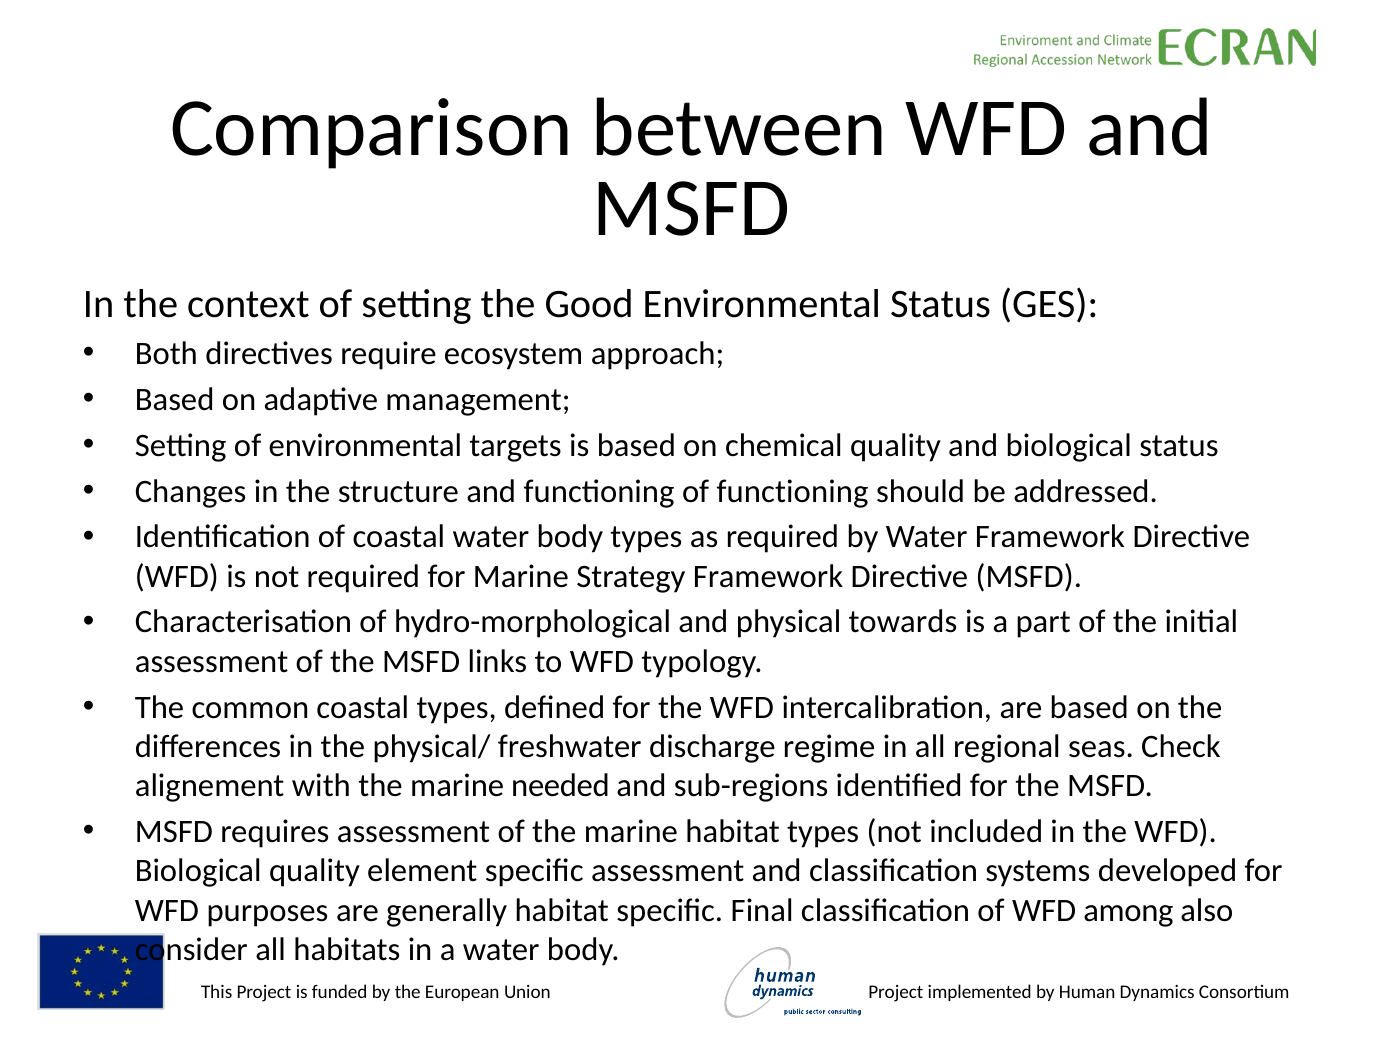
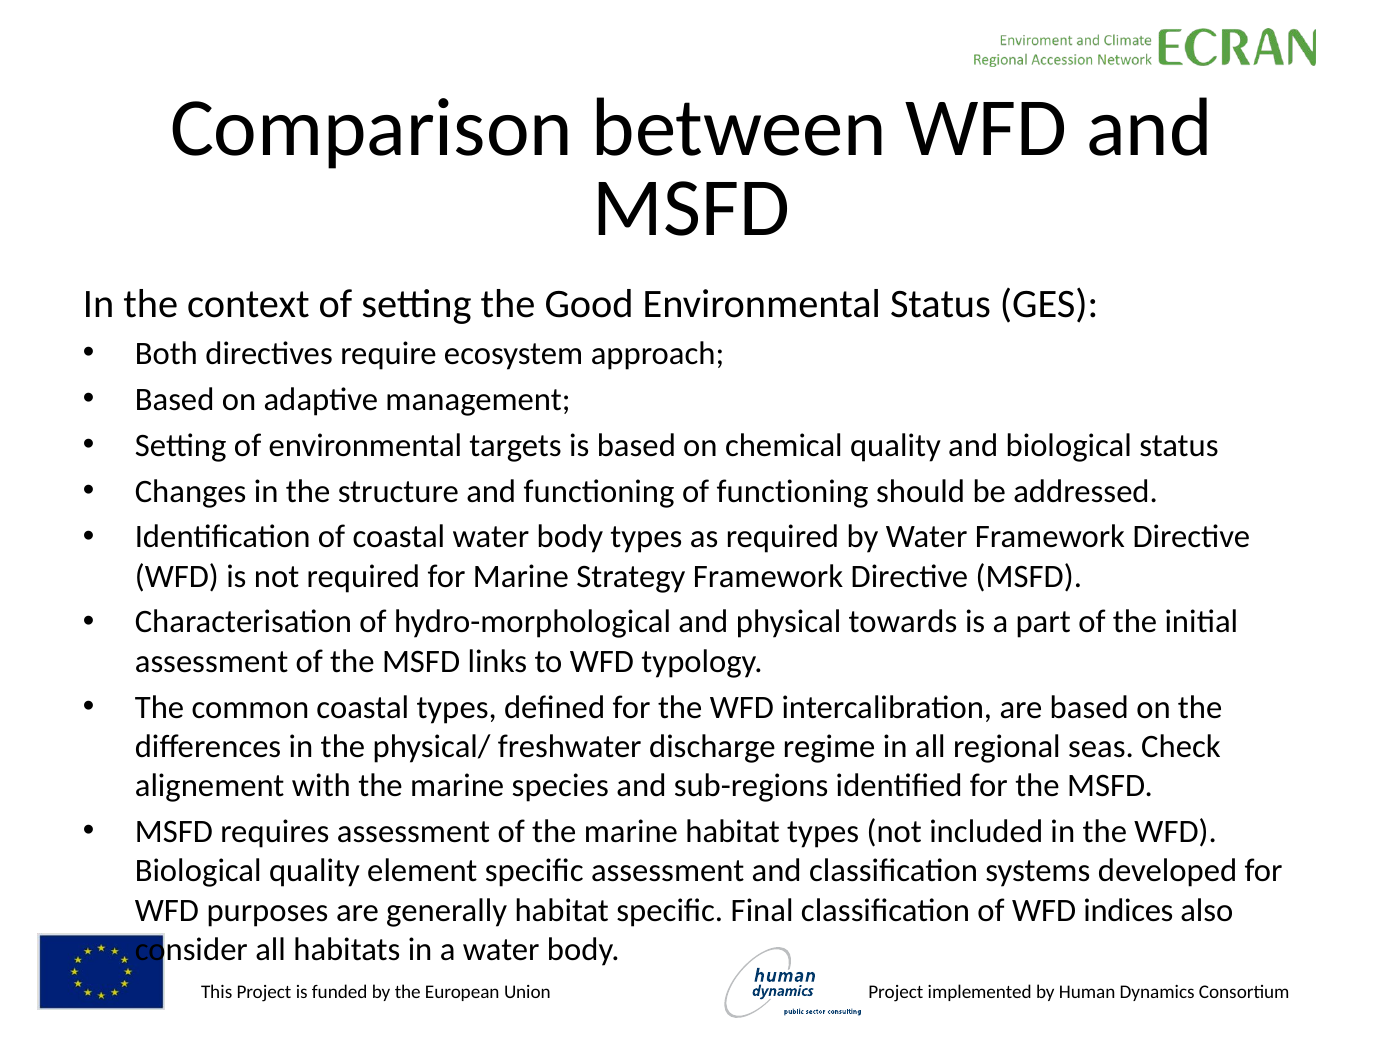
needed: needed -> species
among: among -> indices
